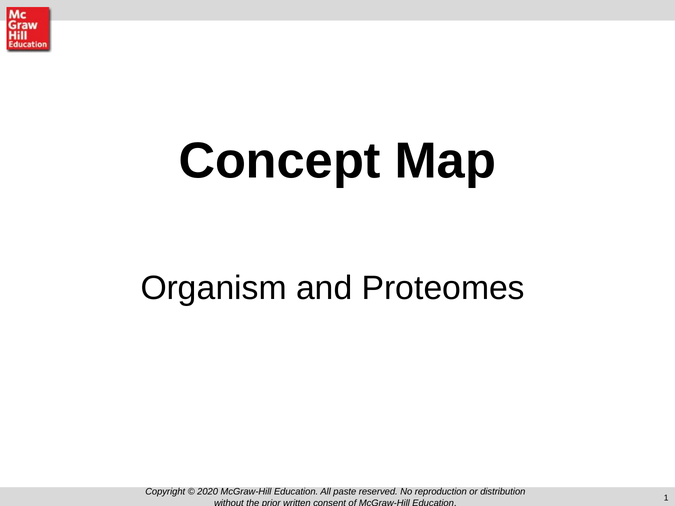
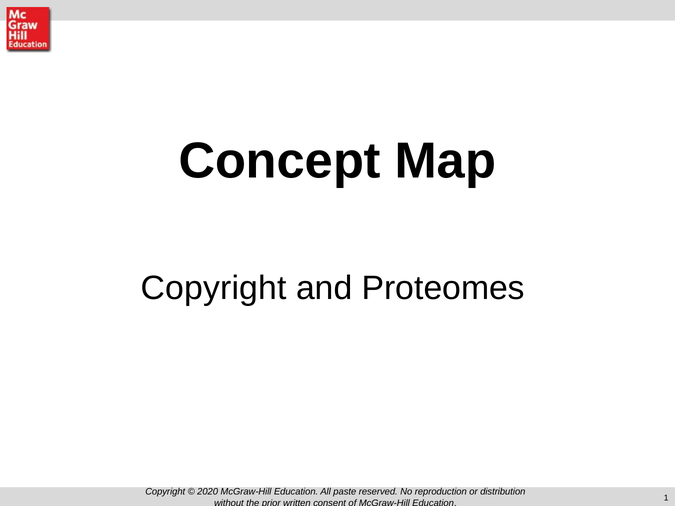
Organism at (214, 288): Organism -> Copyright
